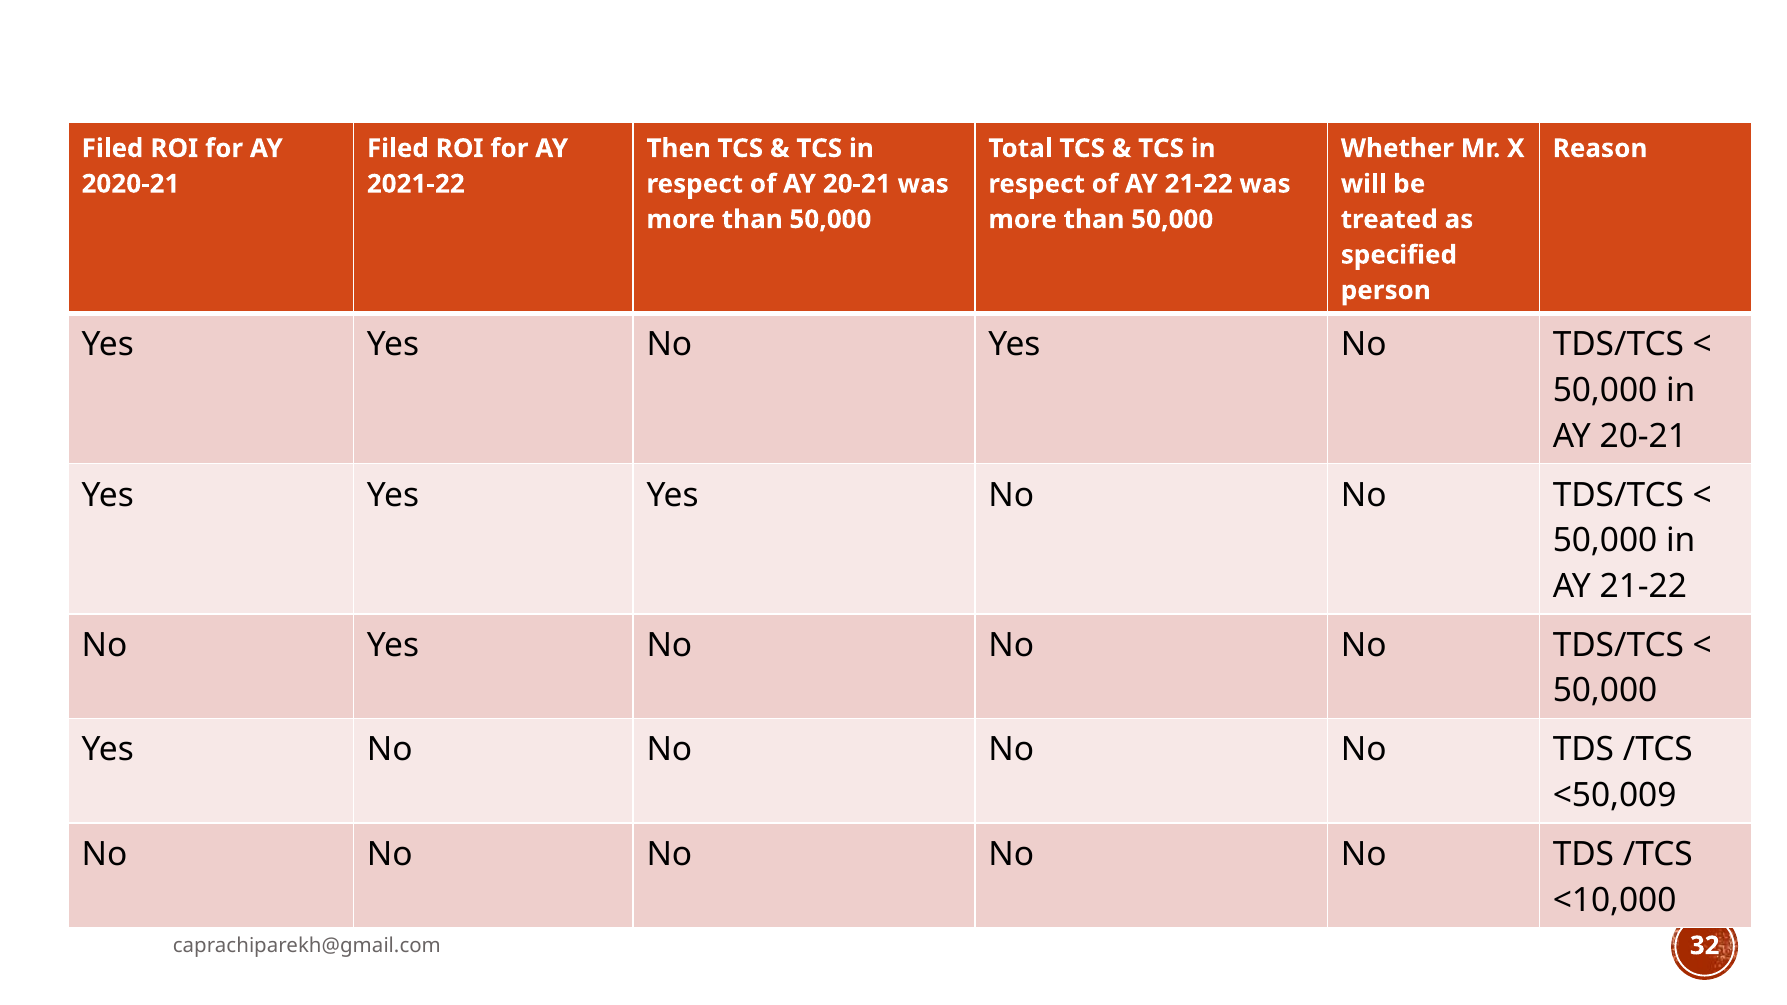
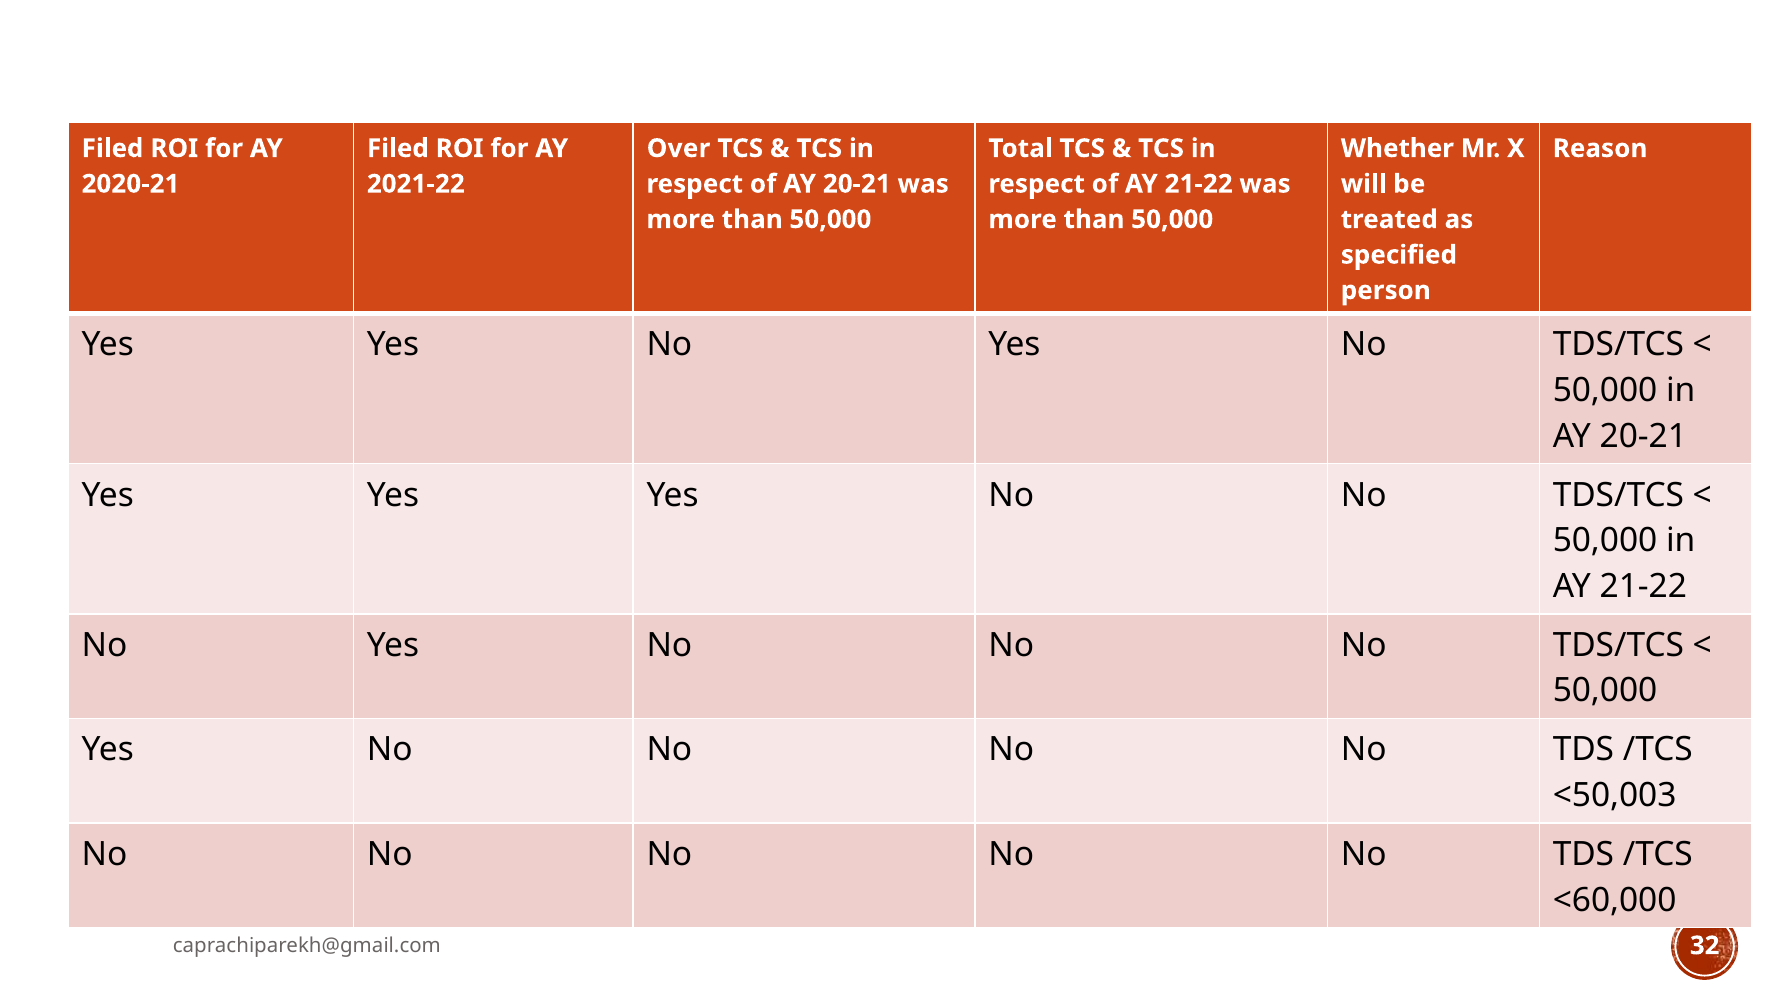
Then: Then -> Over
<50,009: <50,009 -> <50,003
<10,000: <10,000 -> <60,000
